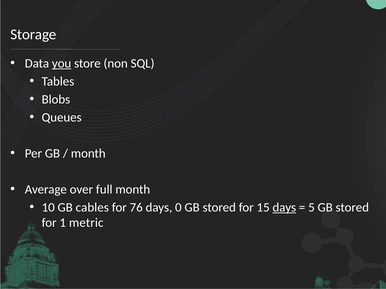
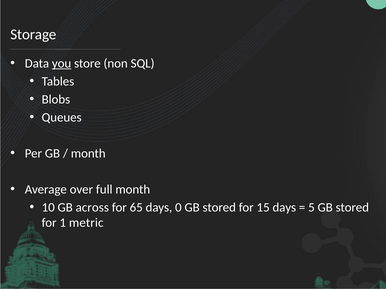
cables: cables -> across
76: 76 -> 65
days at (284, 208) underline: present -> none
